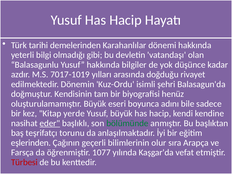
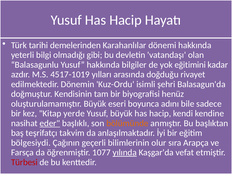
düşünce: düşünce -> eğitimini
7017-1019: 7017-1019 -> 4517-1019
bölümünde colour: green -> orange
torunu: torunu -> takvim
eşlerinden: eşlerinden -> bölgesiydi
yılında underline: none -> present
